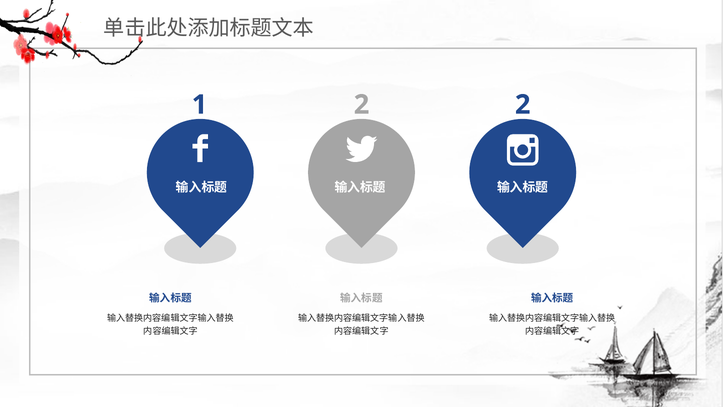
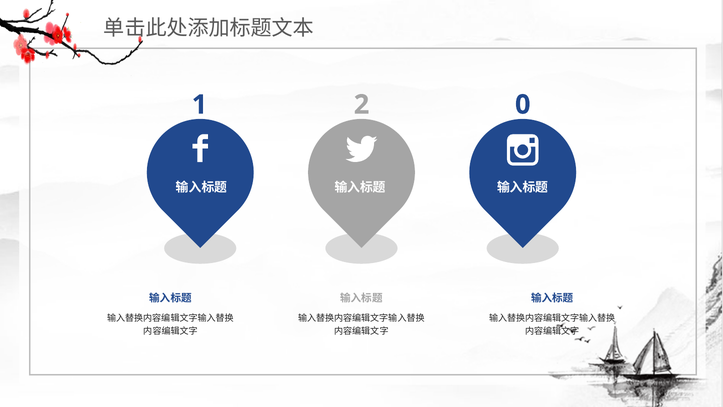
2 2: 2 -> 0
